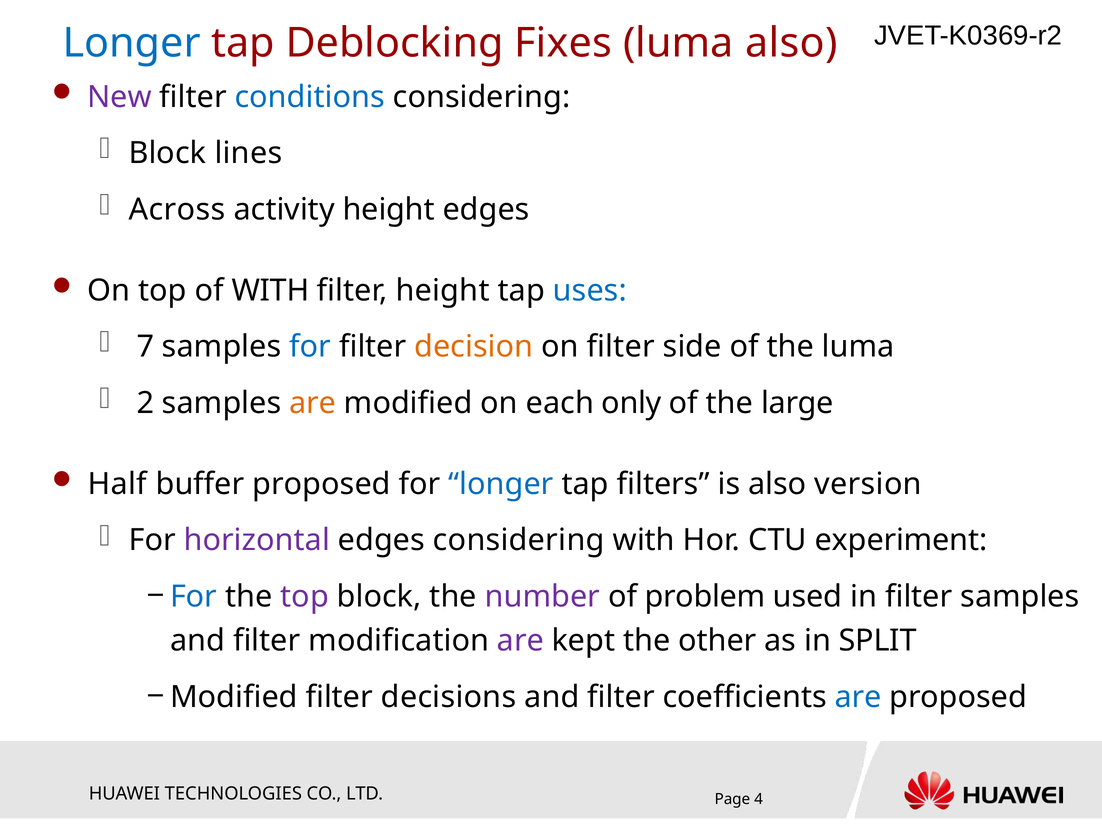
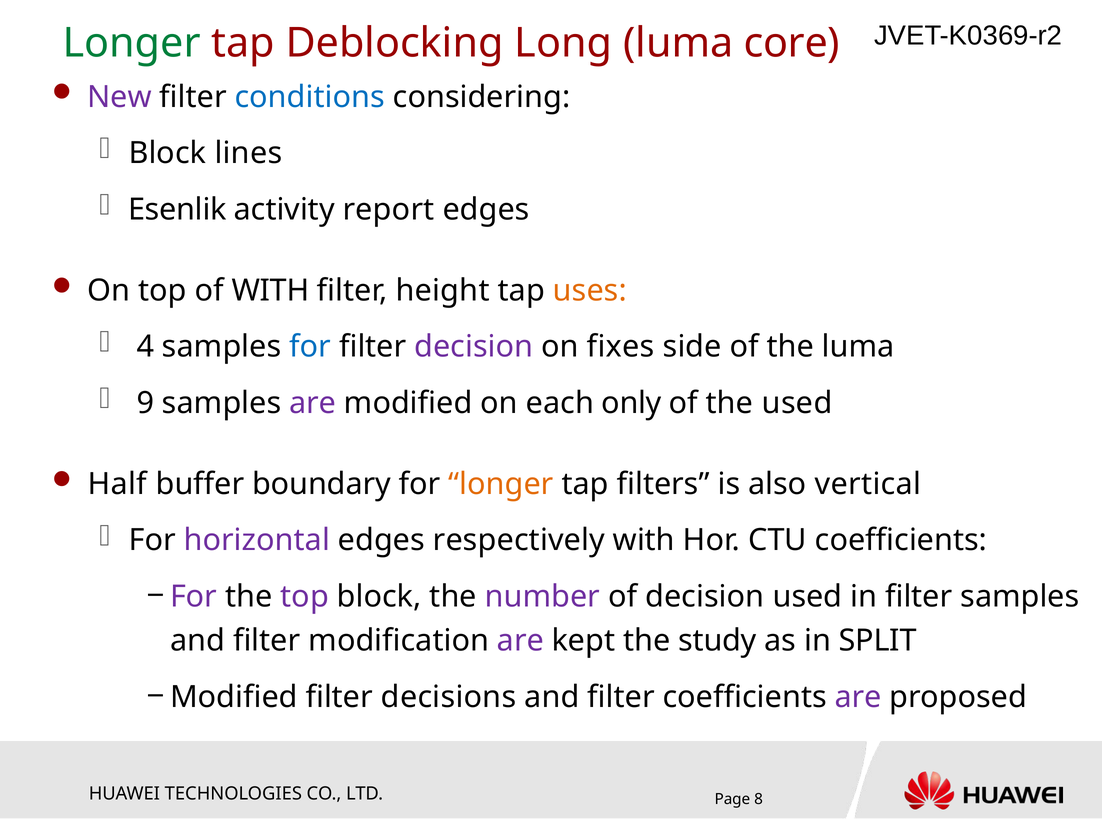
Longer at (132, 43) colour: blue -> green
Fixes: Fixes -> Long
luma also: also -> core
Across: Across -> Esenlik
activity height: height -> report
uses colour: blue -> orange
7: 7 -> 4
decision at (474, 347) colour: orange -> purple
on filter: filter -> fixes
2: 2 -> 9
are at (313, 403) colour: orange -> purple
the large: large -> used
buffer proposed: proposed -> boundary
longer at (501, 484) colour: blue -> orange
version: version -> vertical
edges considering: considering -> respectively
CTU experiment: experiment -> coefficients
For at (194, 596) colour: blue -> purple
of problem: problem -> decision
other: other -> study
are at (858, 697) colour: blue -> purple
4: 4 -> 8
